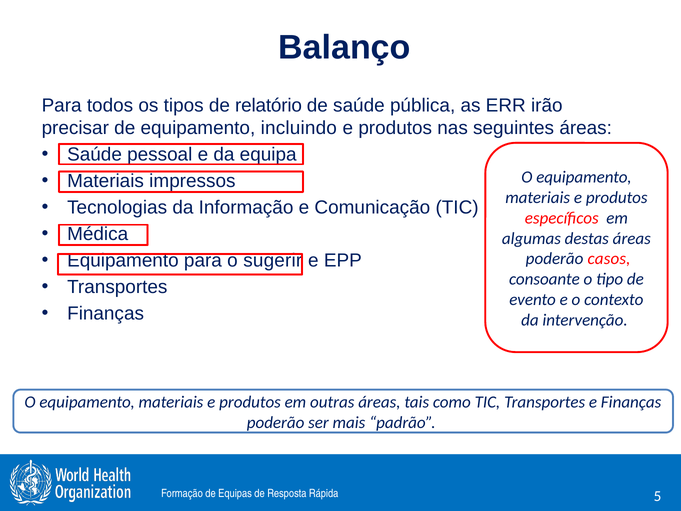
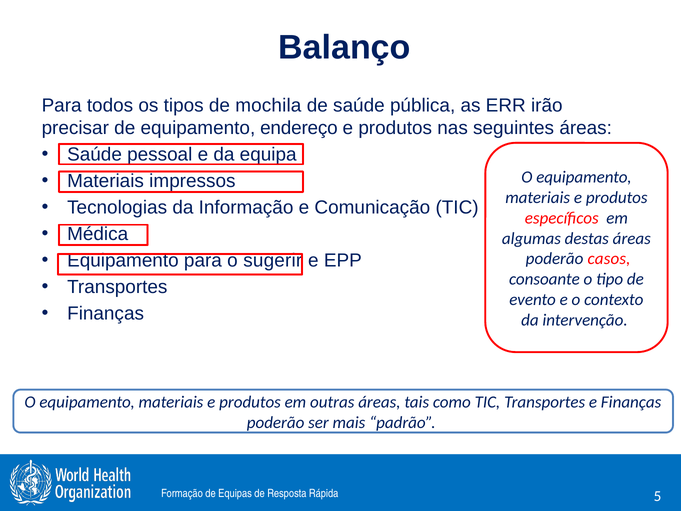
relatório: relatório -> mochila
incluindo: incluindo -> endereço
